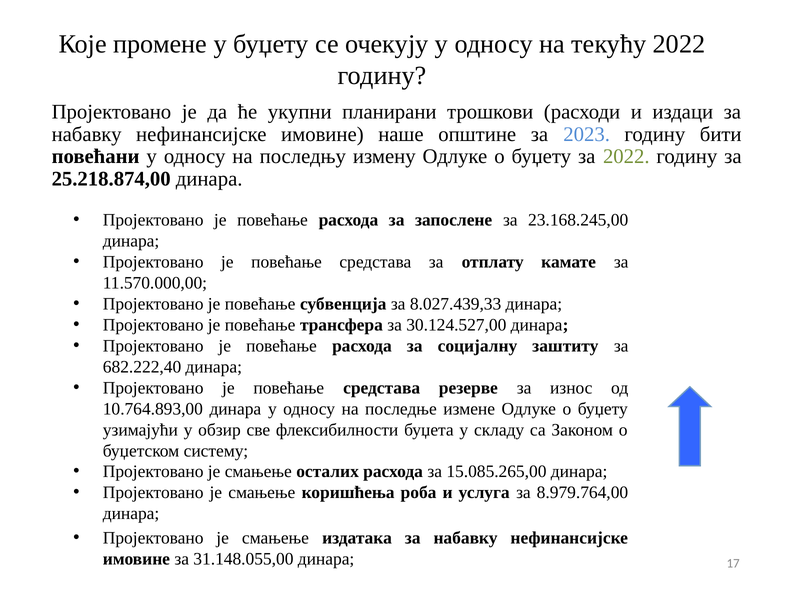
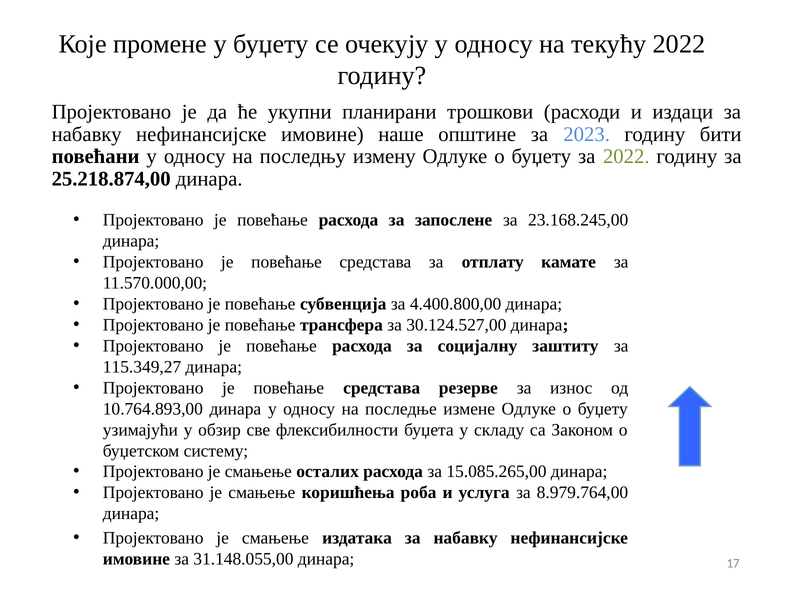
8.027.439,33: 8.027.439,33 -> 4.400.800,00
682.222,40: 682.222,40 -> 115.349,27
